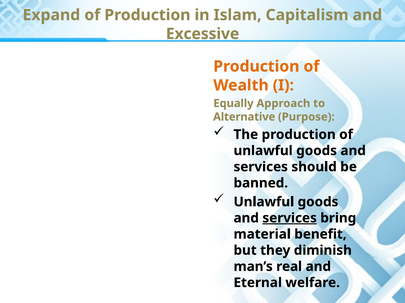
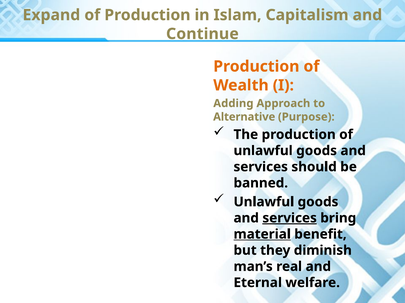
Excessive: Excessive -> Continue
Equally: Equally -> Adding
material underline: none -> present
